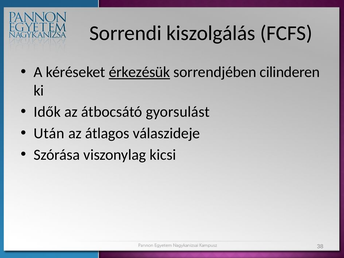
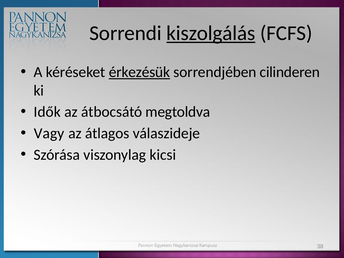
kiszolgálás underline: none -> present
gyorsulást: gyorsulást -> megtoldva
Után: Után -> Vagy
